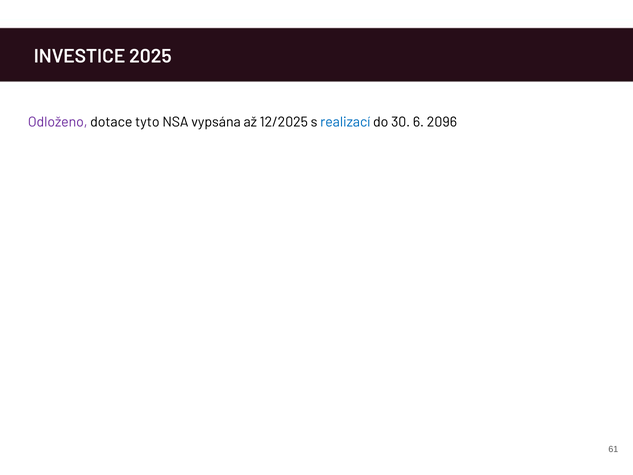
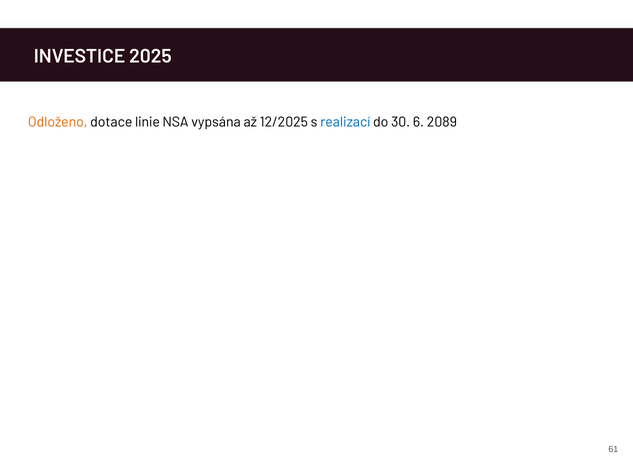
Odloženo colour: purple -> orange
tyto: tyto -> linie
2096: 2096 -> 2089
